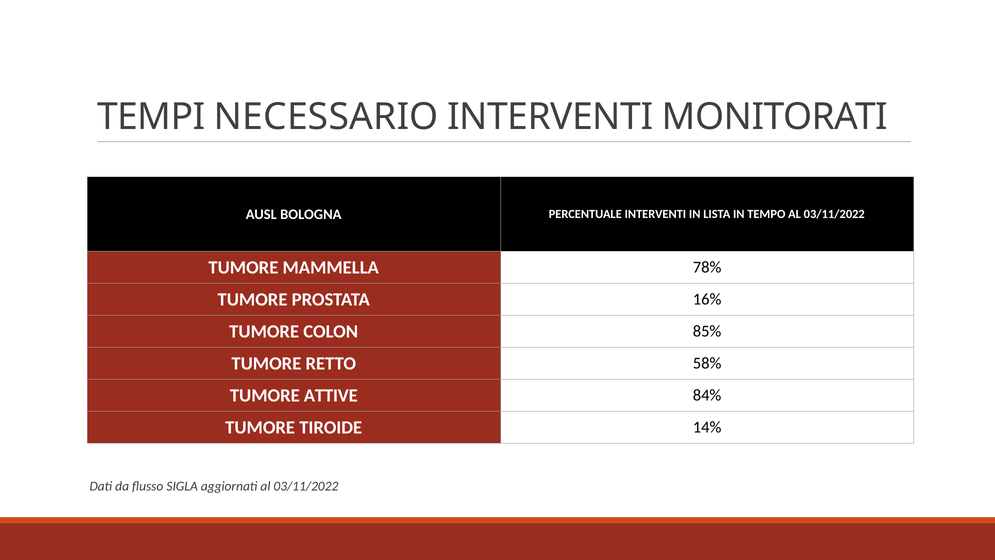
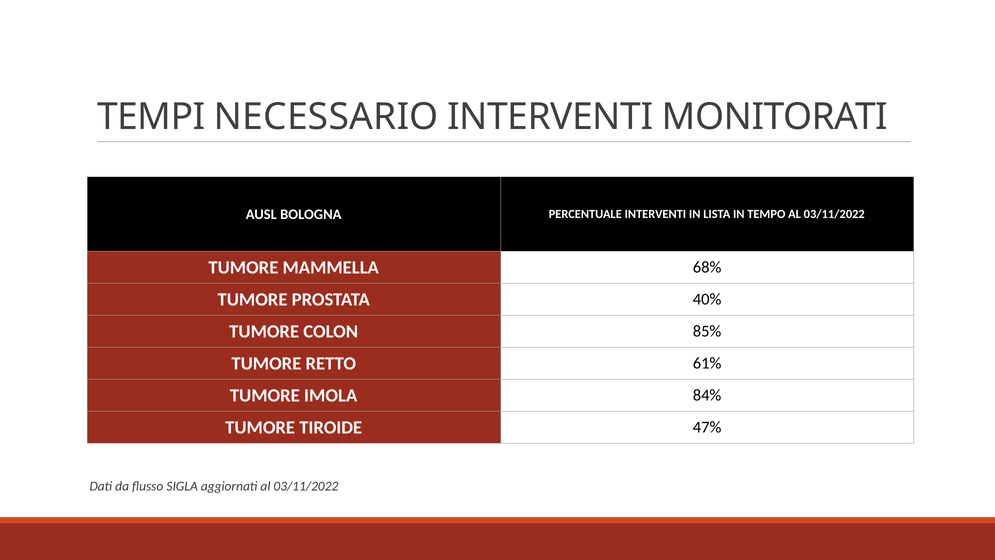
78%: 78% -> 68%
16%: 16% -> 40%
58%: 58% -> 61%
ATTIVE: ATTIVE -> IMOLA
14%: 14% -> 47%
